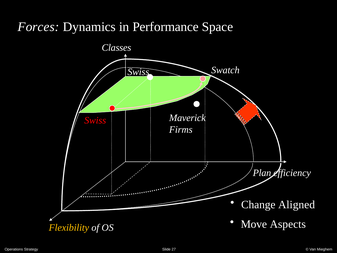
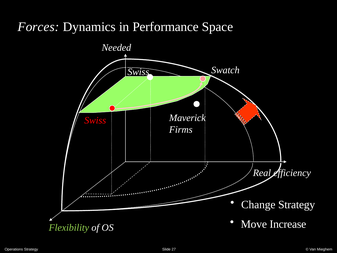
Classes: Classes -> Needed
Plan: Plan -> Real
Change Aligned: Aligned -> Strategy
Aspects: Aspects -> Increase
Flexibility colour: yellow -> light green
